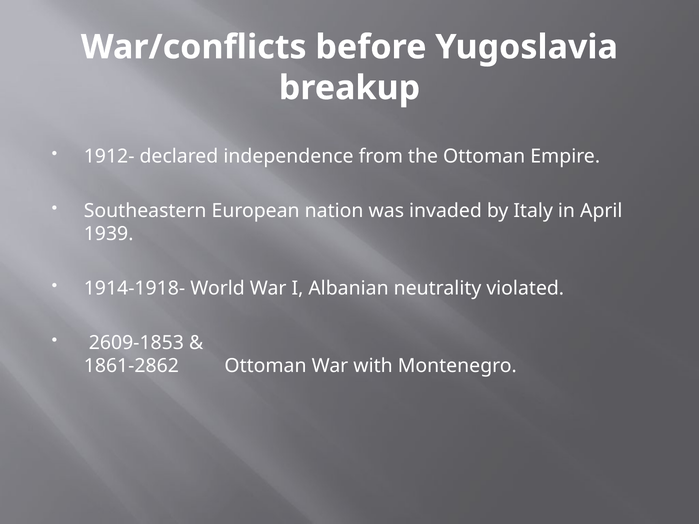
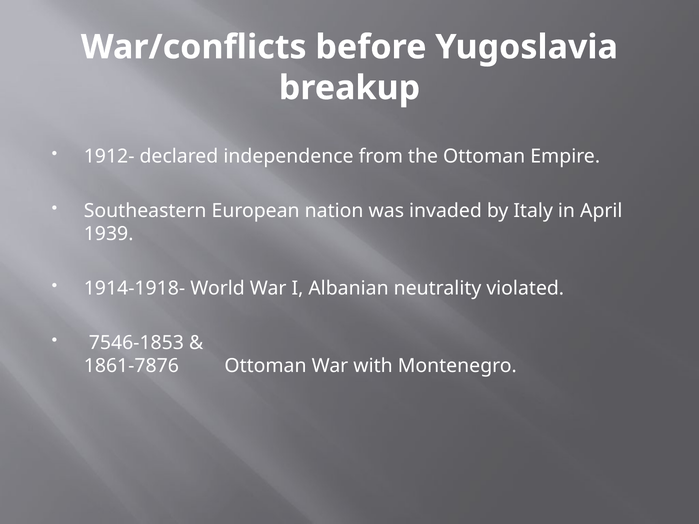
2609-1853: 2609-1853 -> 7546-1853
1861-2862: 1861-2862 -> 1861-7876
